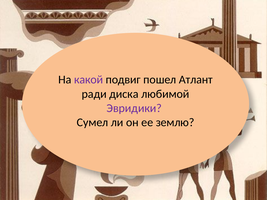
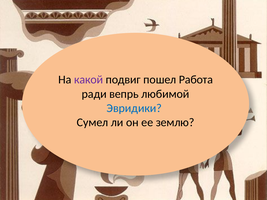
Атлант: Атлант -> Работа
диска: диска -> вепрь
Эвридики colour: purple -> blue
